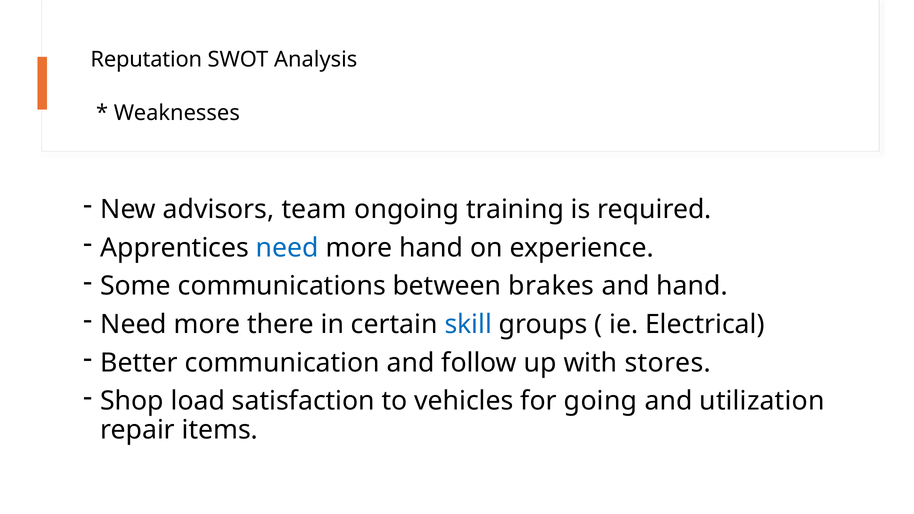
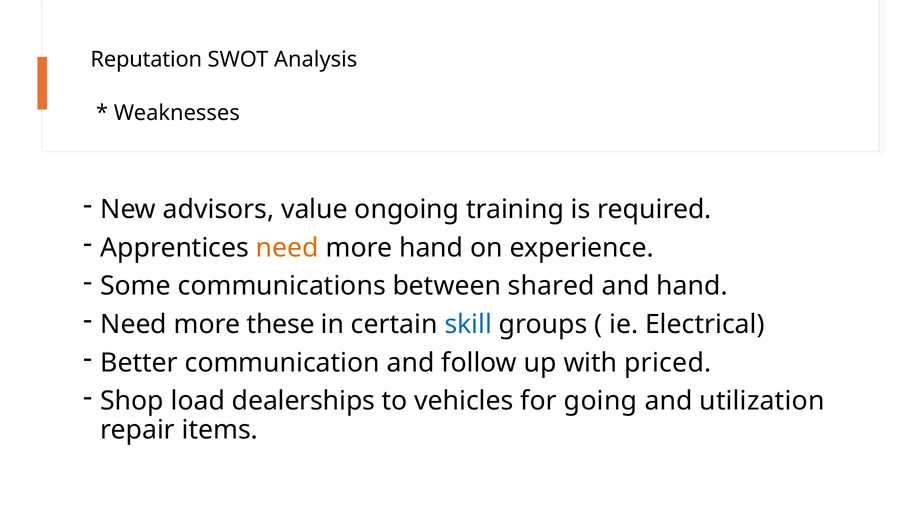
team: team -> value
need at (287, 248) colour: blue -> orange
brakes: brakes -> shared
there: there -> these
stores: stores -> priced
satisfaction: satisfaction -> dealerships
